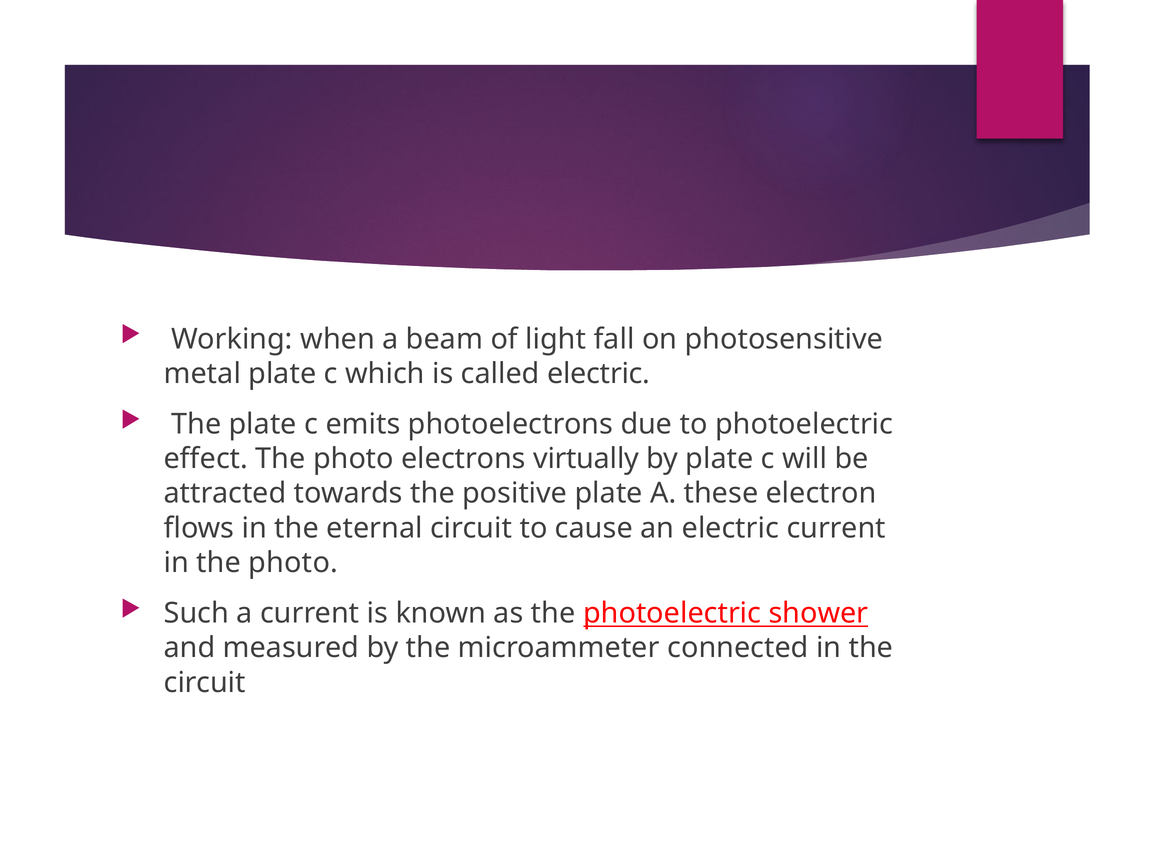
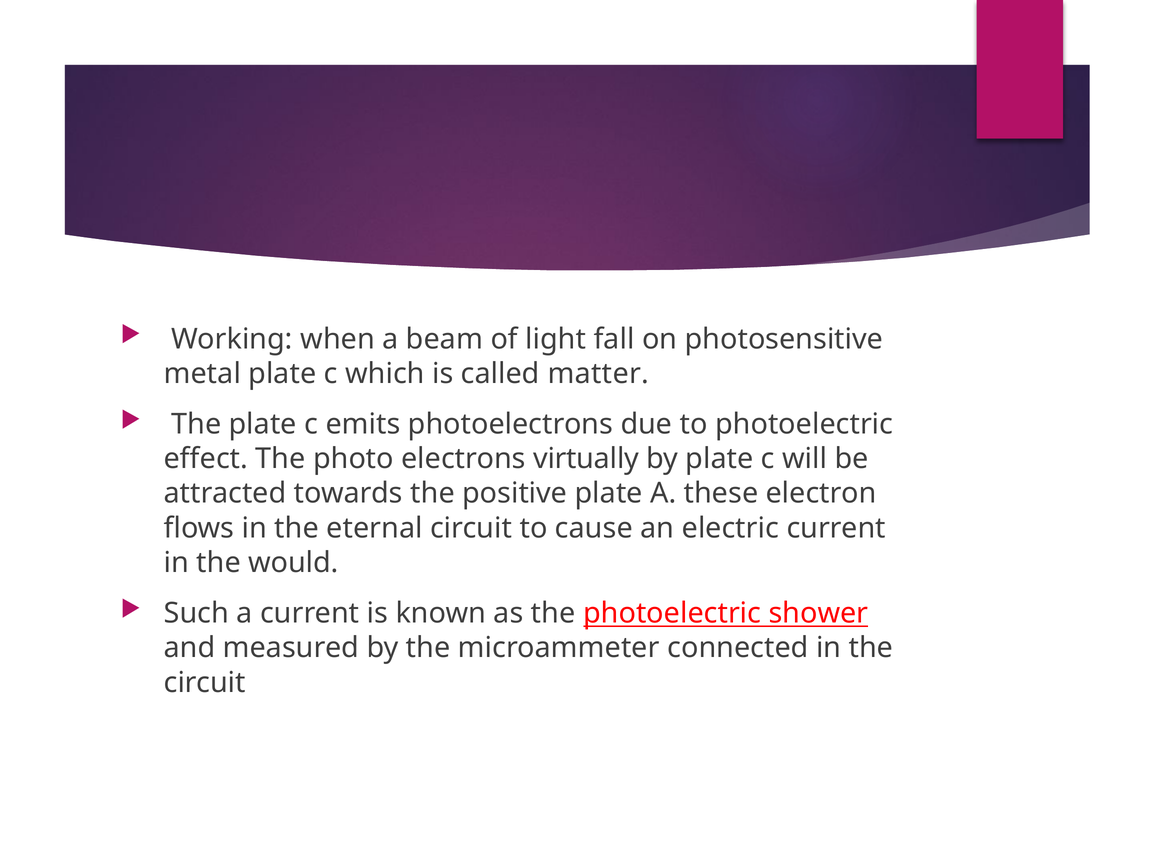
called electric: electric -> matter
in the photo: photo -> would
